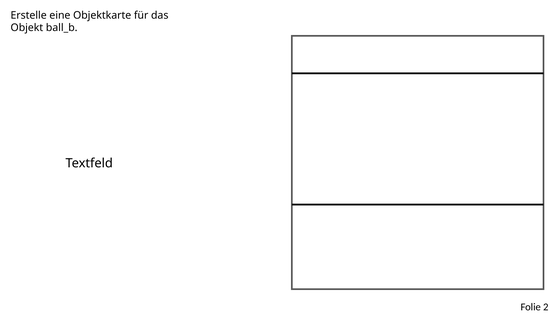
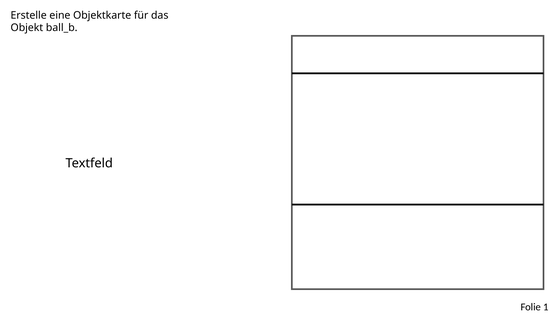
2: 2 -> 1
